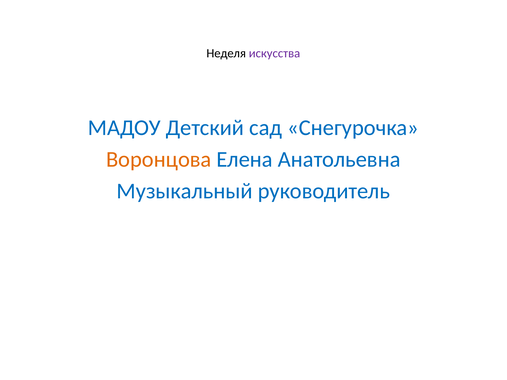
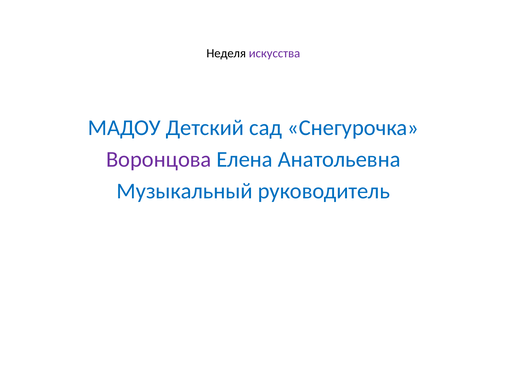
Воронцова colour: orange -> purple
